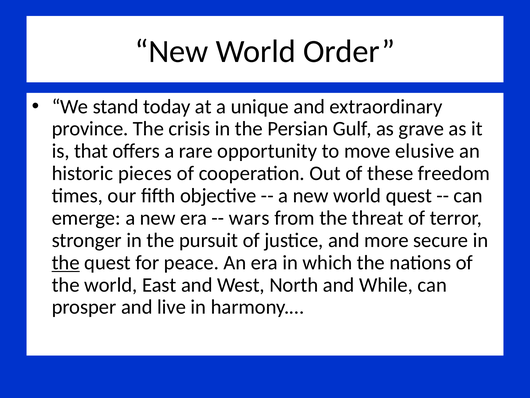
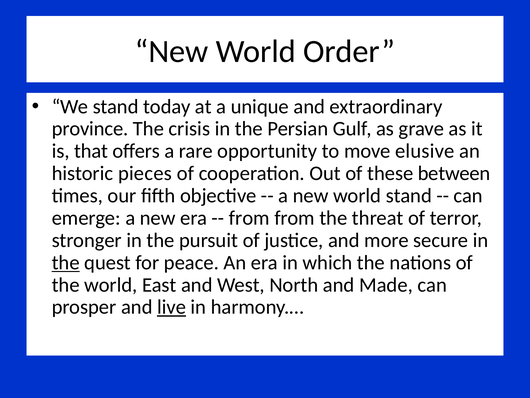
freedom: freedom -> between
world quest: quest -> stand
wars at (249, 218): wars -> from
While: While -> Made
live underline: none -> present
